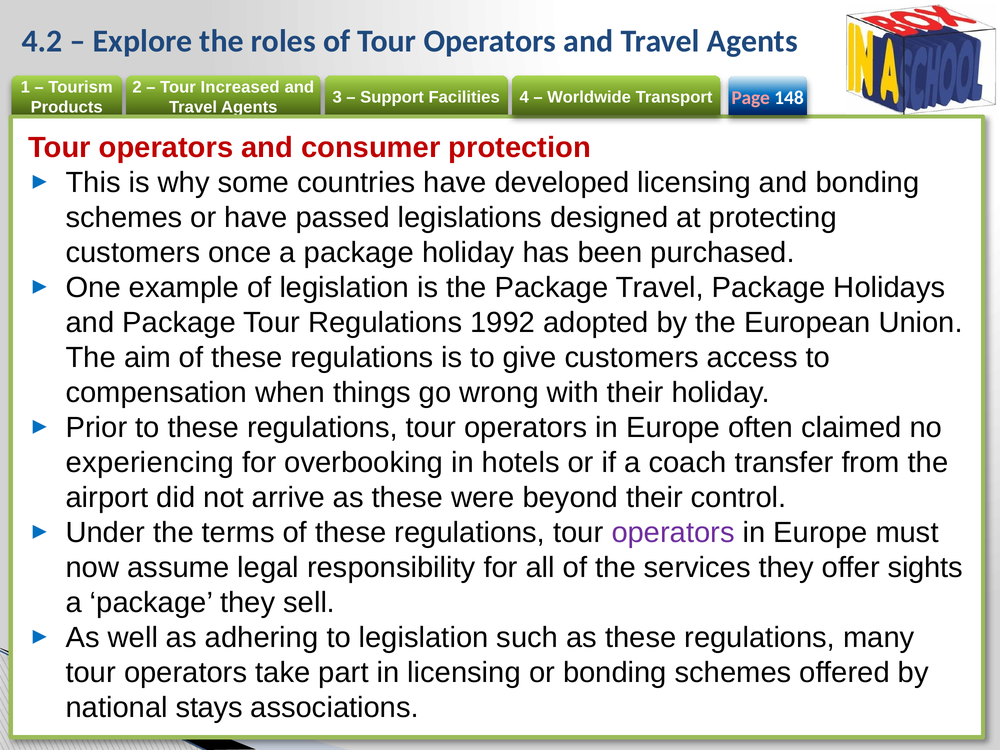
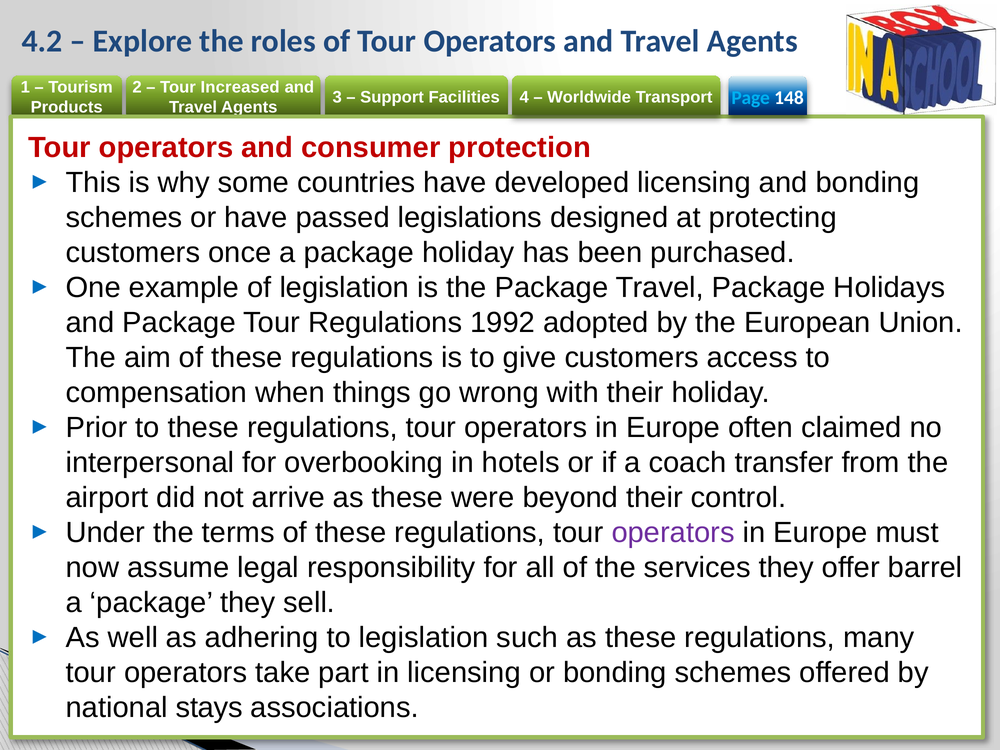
Page colour: pink -> light blue
experiencing: experiencing -> interpersonal
sights: sights -> barrel
